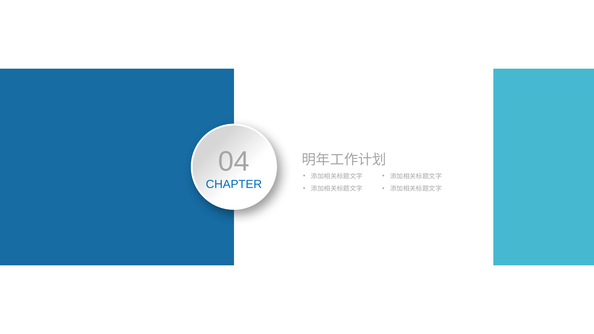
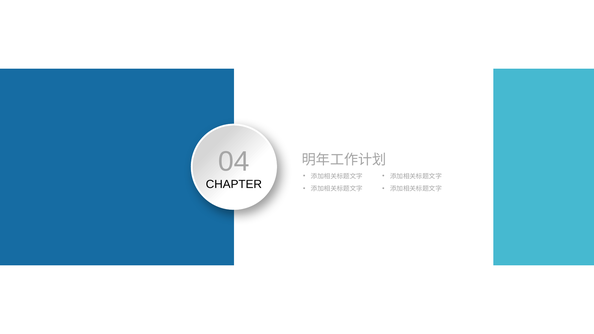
CHAPTER colour: blue -> black
